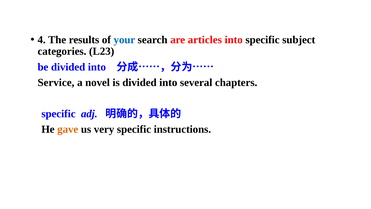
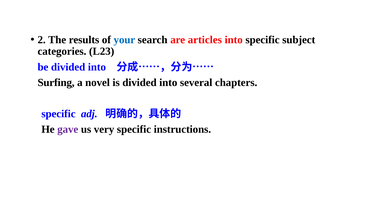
4: 4 -> 2
Service: Service -> Surfing
gave colour: orange -> purple
